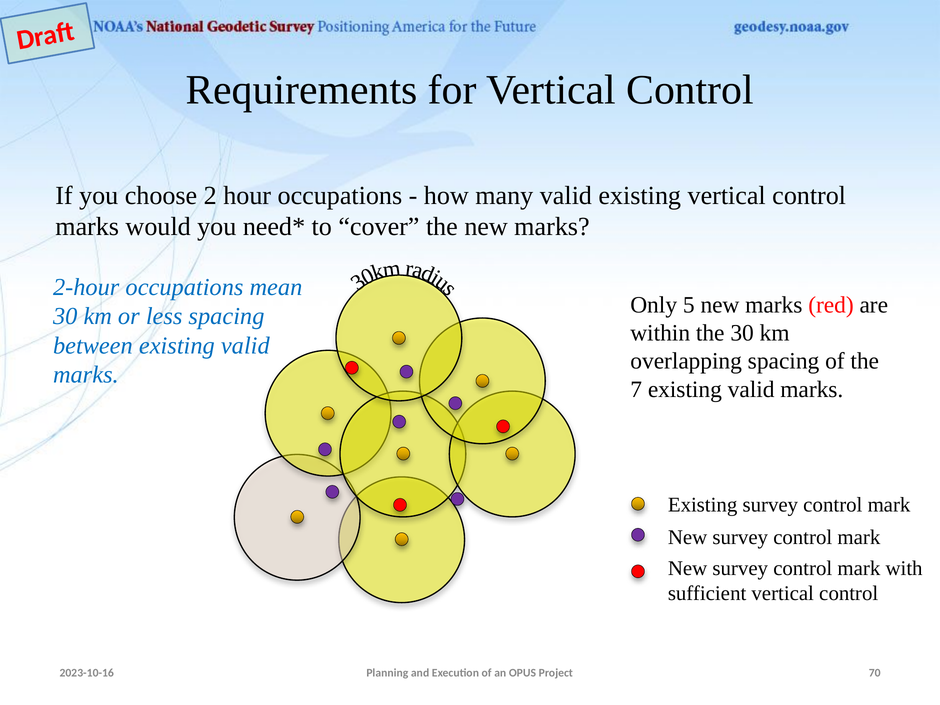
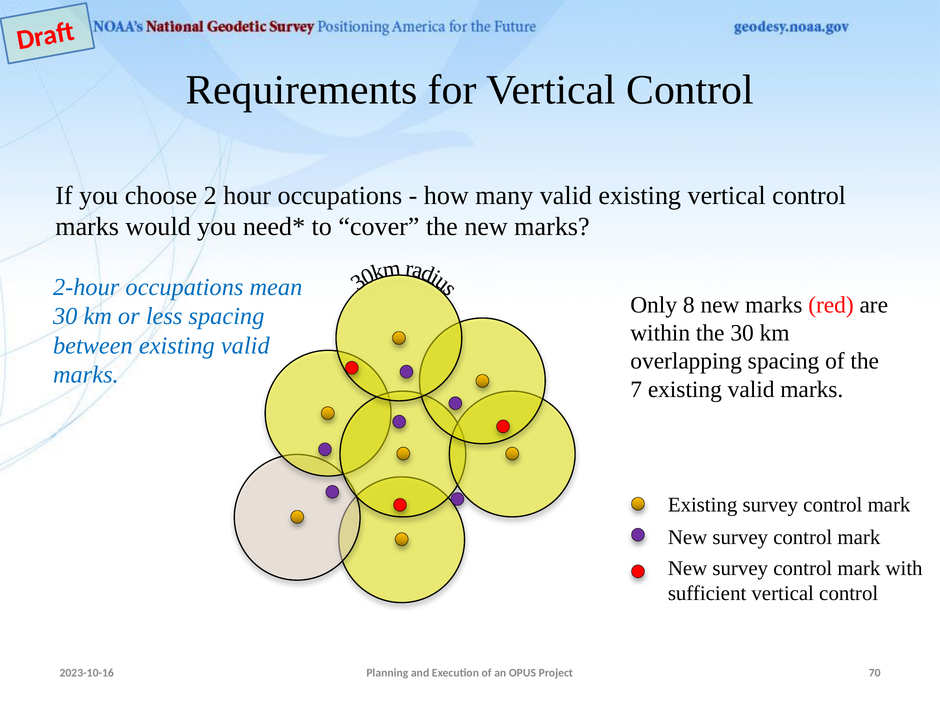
5: 5 -> 8
